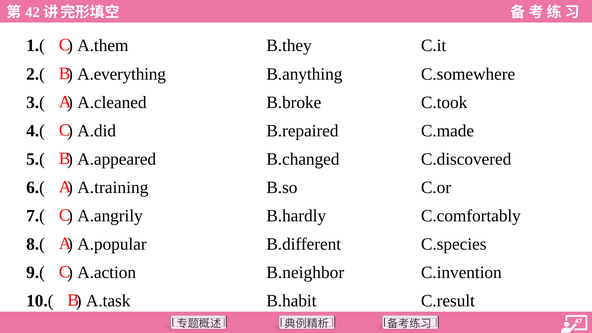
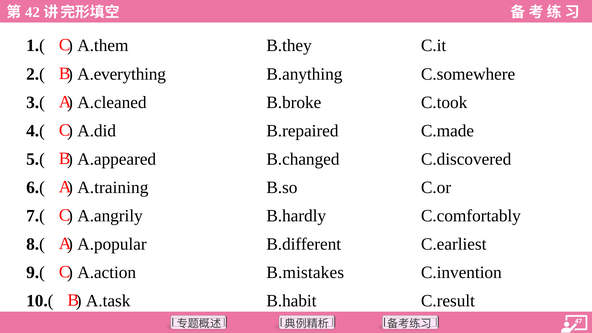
C.species: C.species -> C.earliest
B.neighbor: B.neighbor -> B.mistakes
